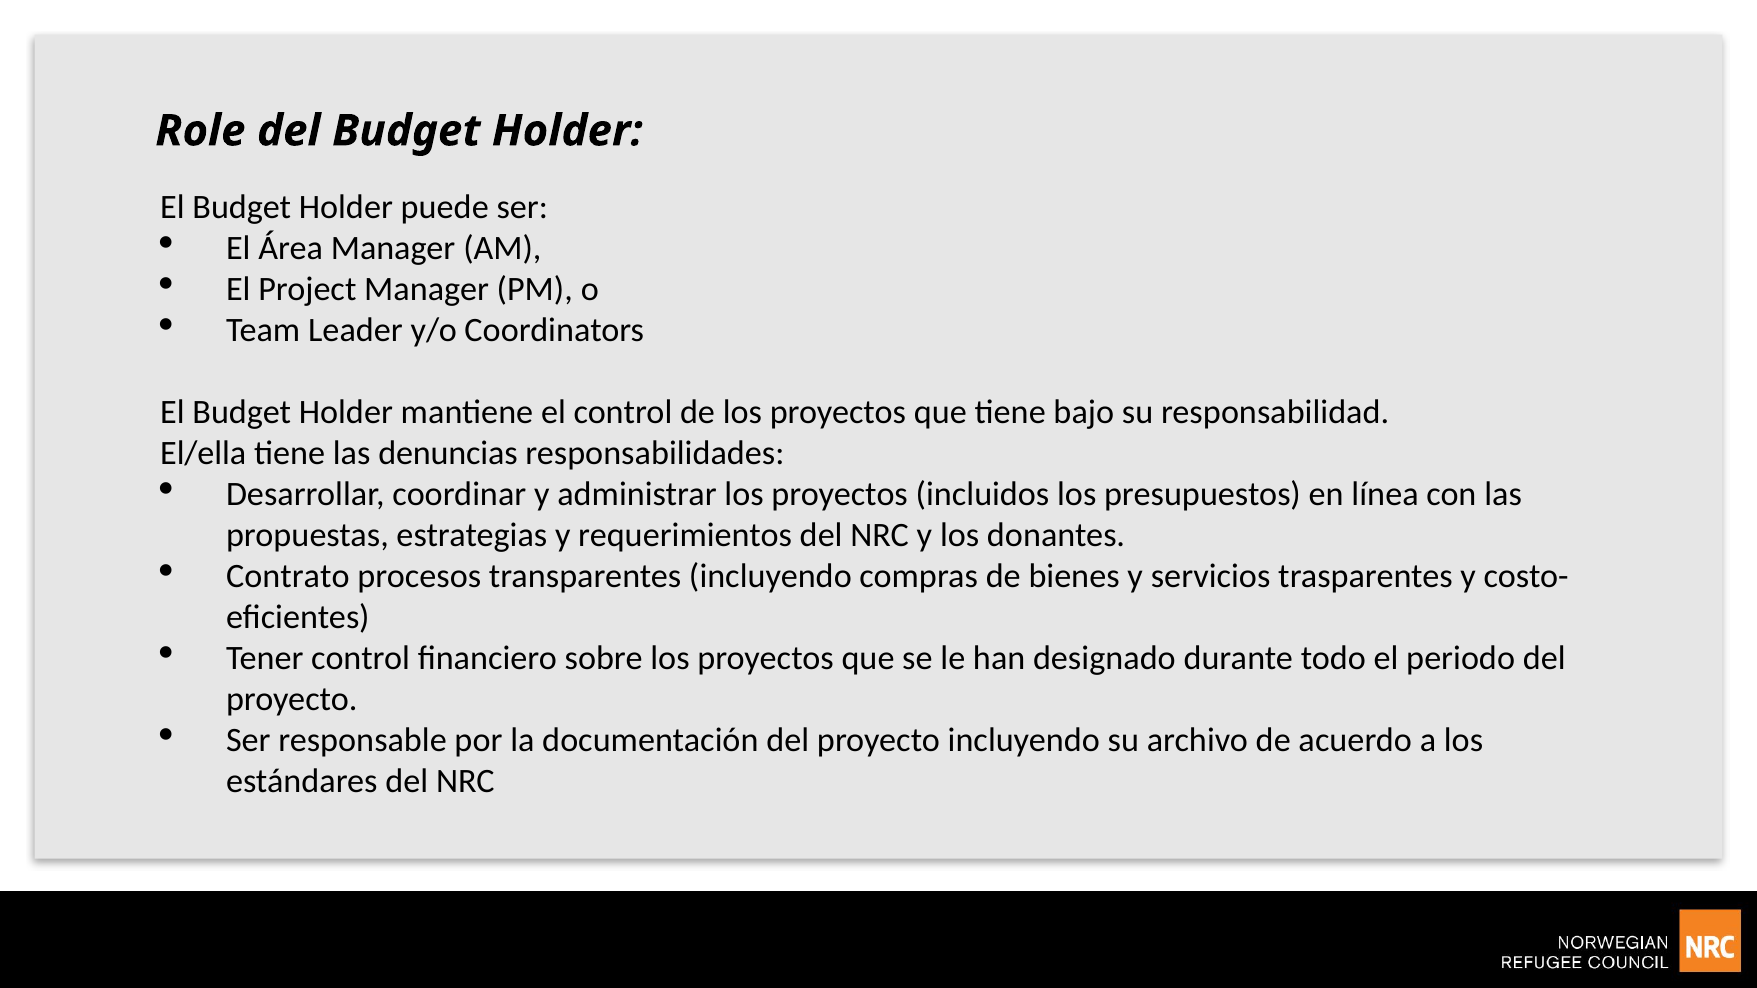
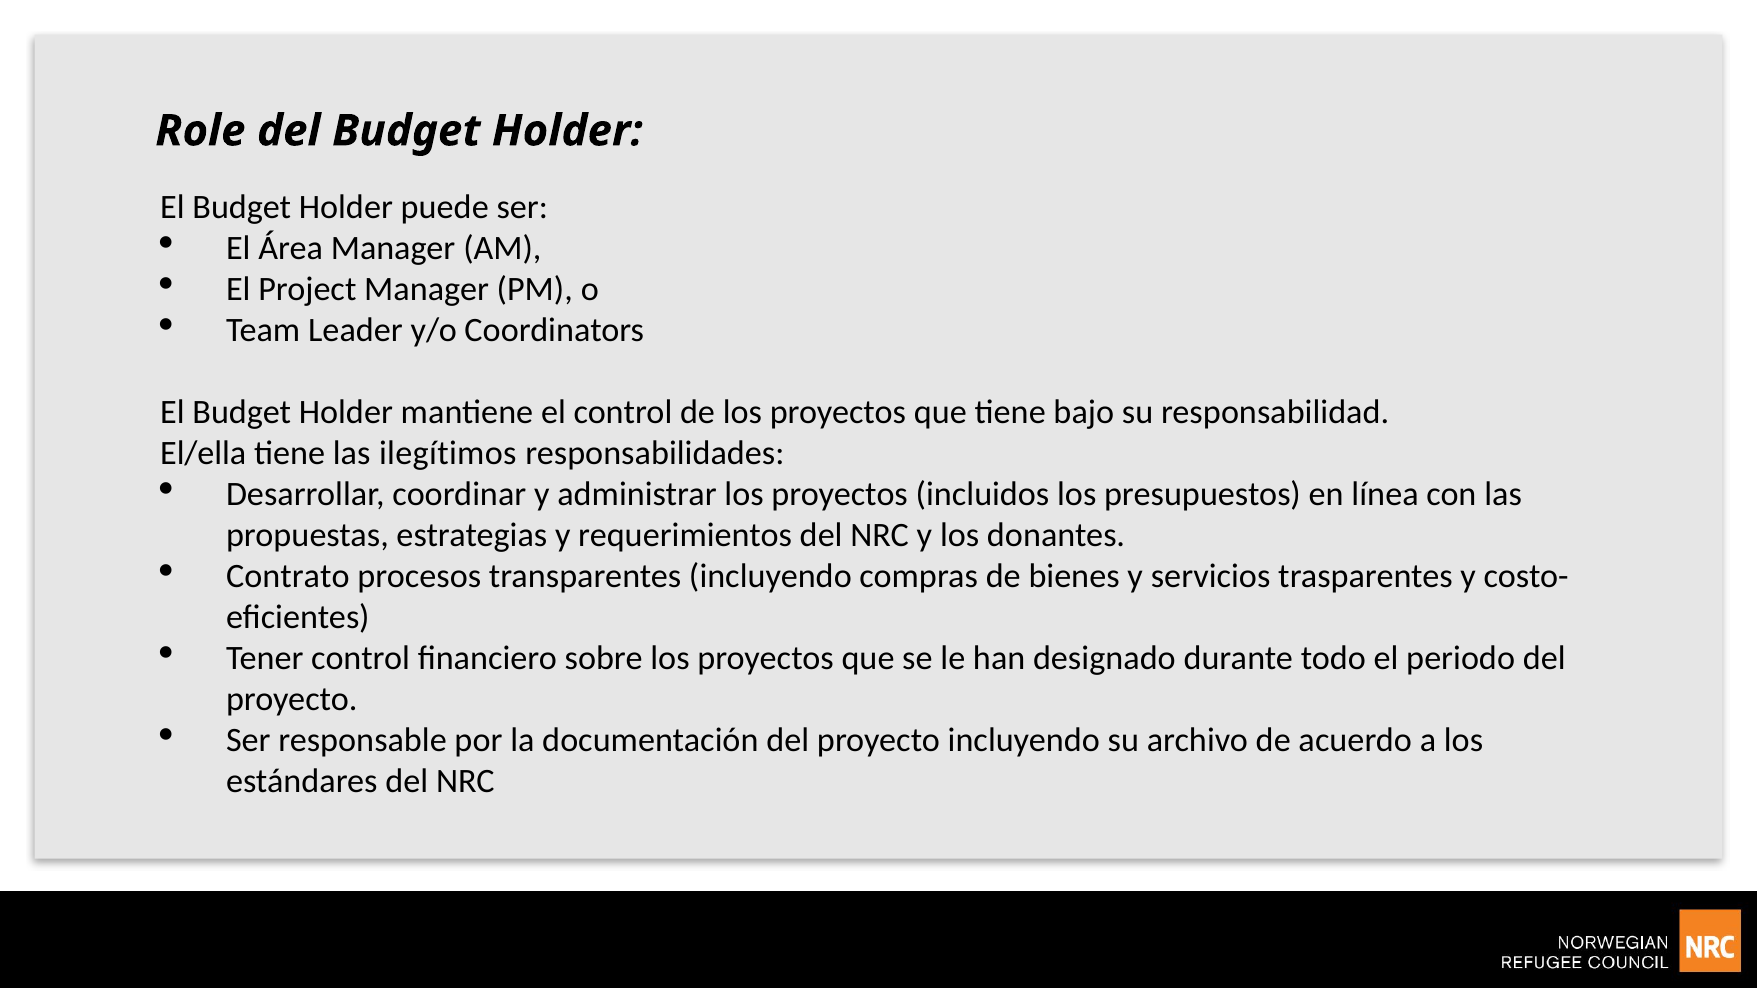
denuncias: denuncias -> ilegítimos
